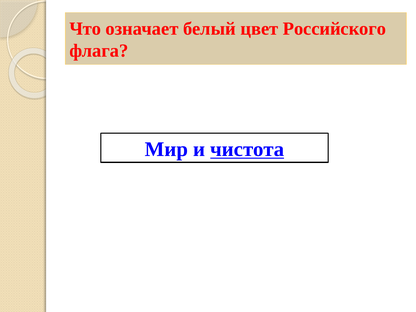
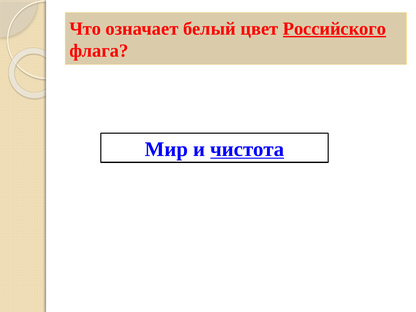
Российского underline: none -> present
